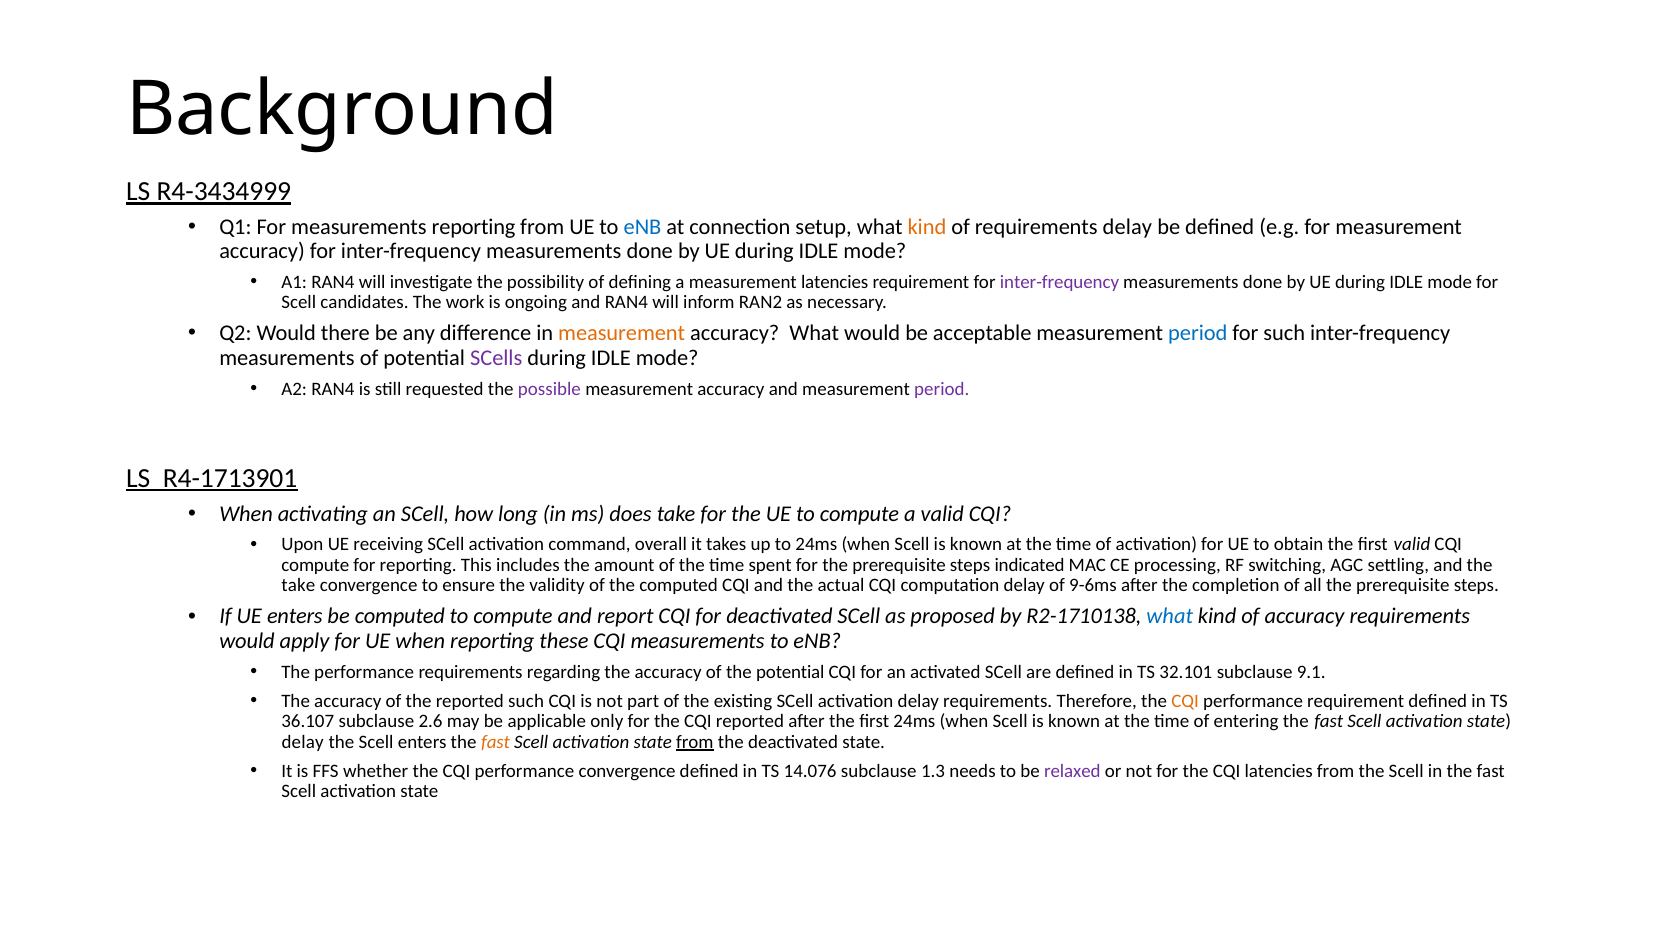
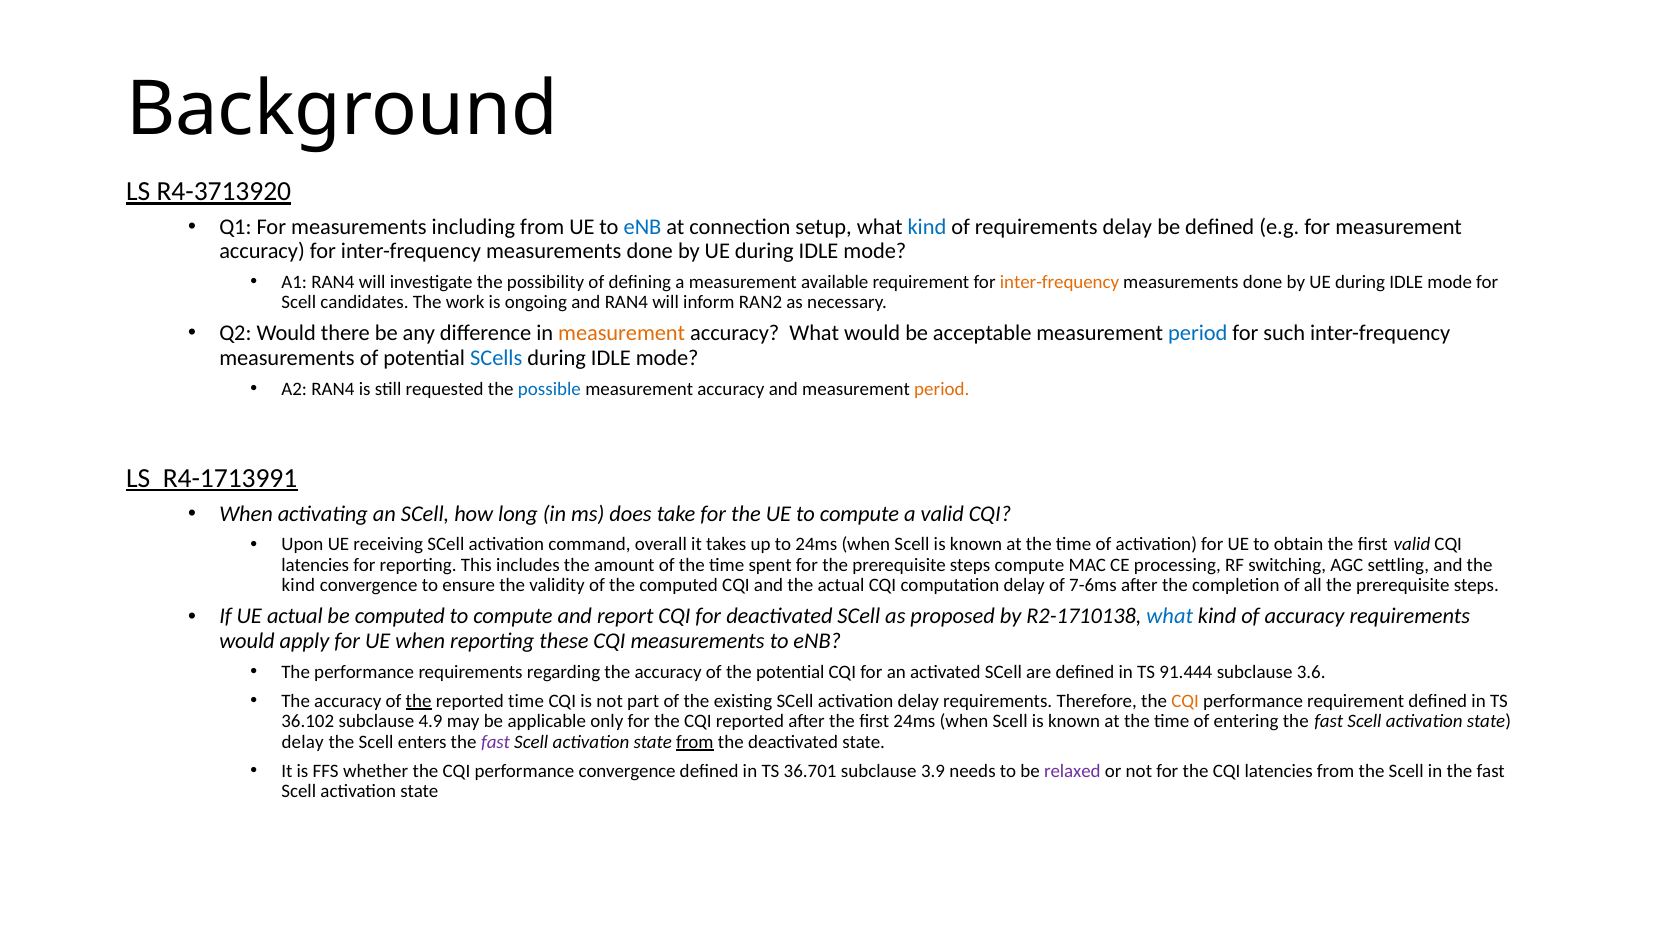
R4-3434999: R4-3434999 -> R4-3713920
measurements reporting: reporting -> including
kind at (927, 227) colour: orange -> blue
measurement latencies: latencies -> available
inter-frequency at (1060, 282) colour: purple -> orange
SCells colour: purple -> blue
possible colour: purple -> blue
period at (942, 389) colour: purple -> orange
R4-1713901: R4-1713901 -> R4-1713991
compute at (315, 565): compute -> latencies
steps indicated: indicated -> compute
take at (298, 586): take -> kind
9-6ms: 9-6ms -> 7-6ms
UE enters: enters -> actual
32.101: 32.101 -> 91.444
9.1: 9.1 -> 3.6
the at (419, 701) underline: none -> present
reported such: such -> time
36.107: 36.107 -> 36.102
2.6: 2.6 -> 4.9
fast at (496, 742) colour: orange -> purple
14.076: 14.076 -> 36.701
1.3: 1.3 -> 3.9
